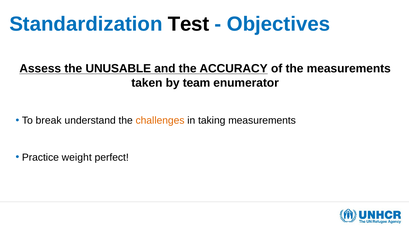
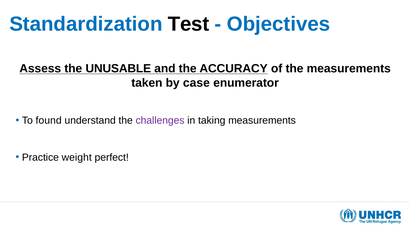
team: team -> case
break: break -> found
challenges colour: orange -> purple
